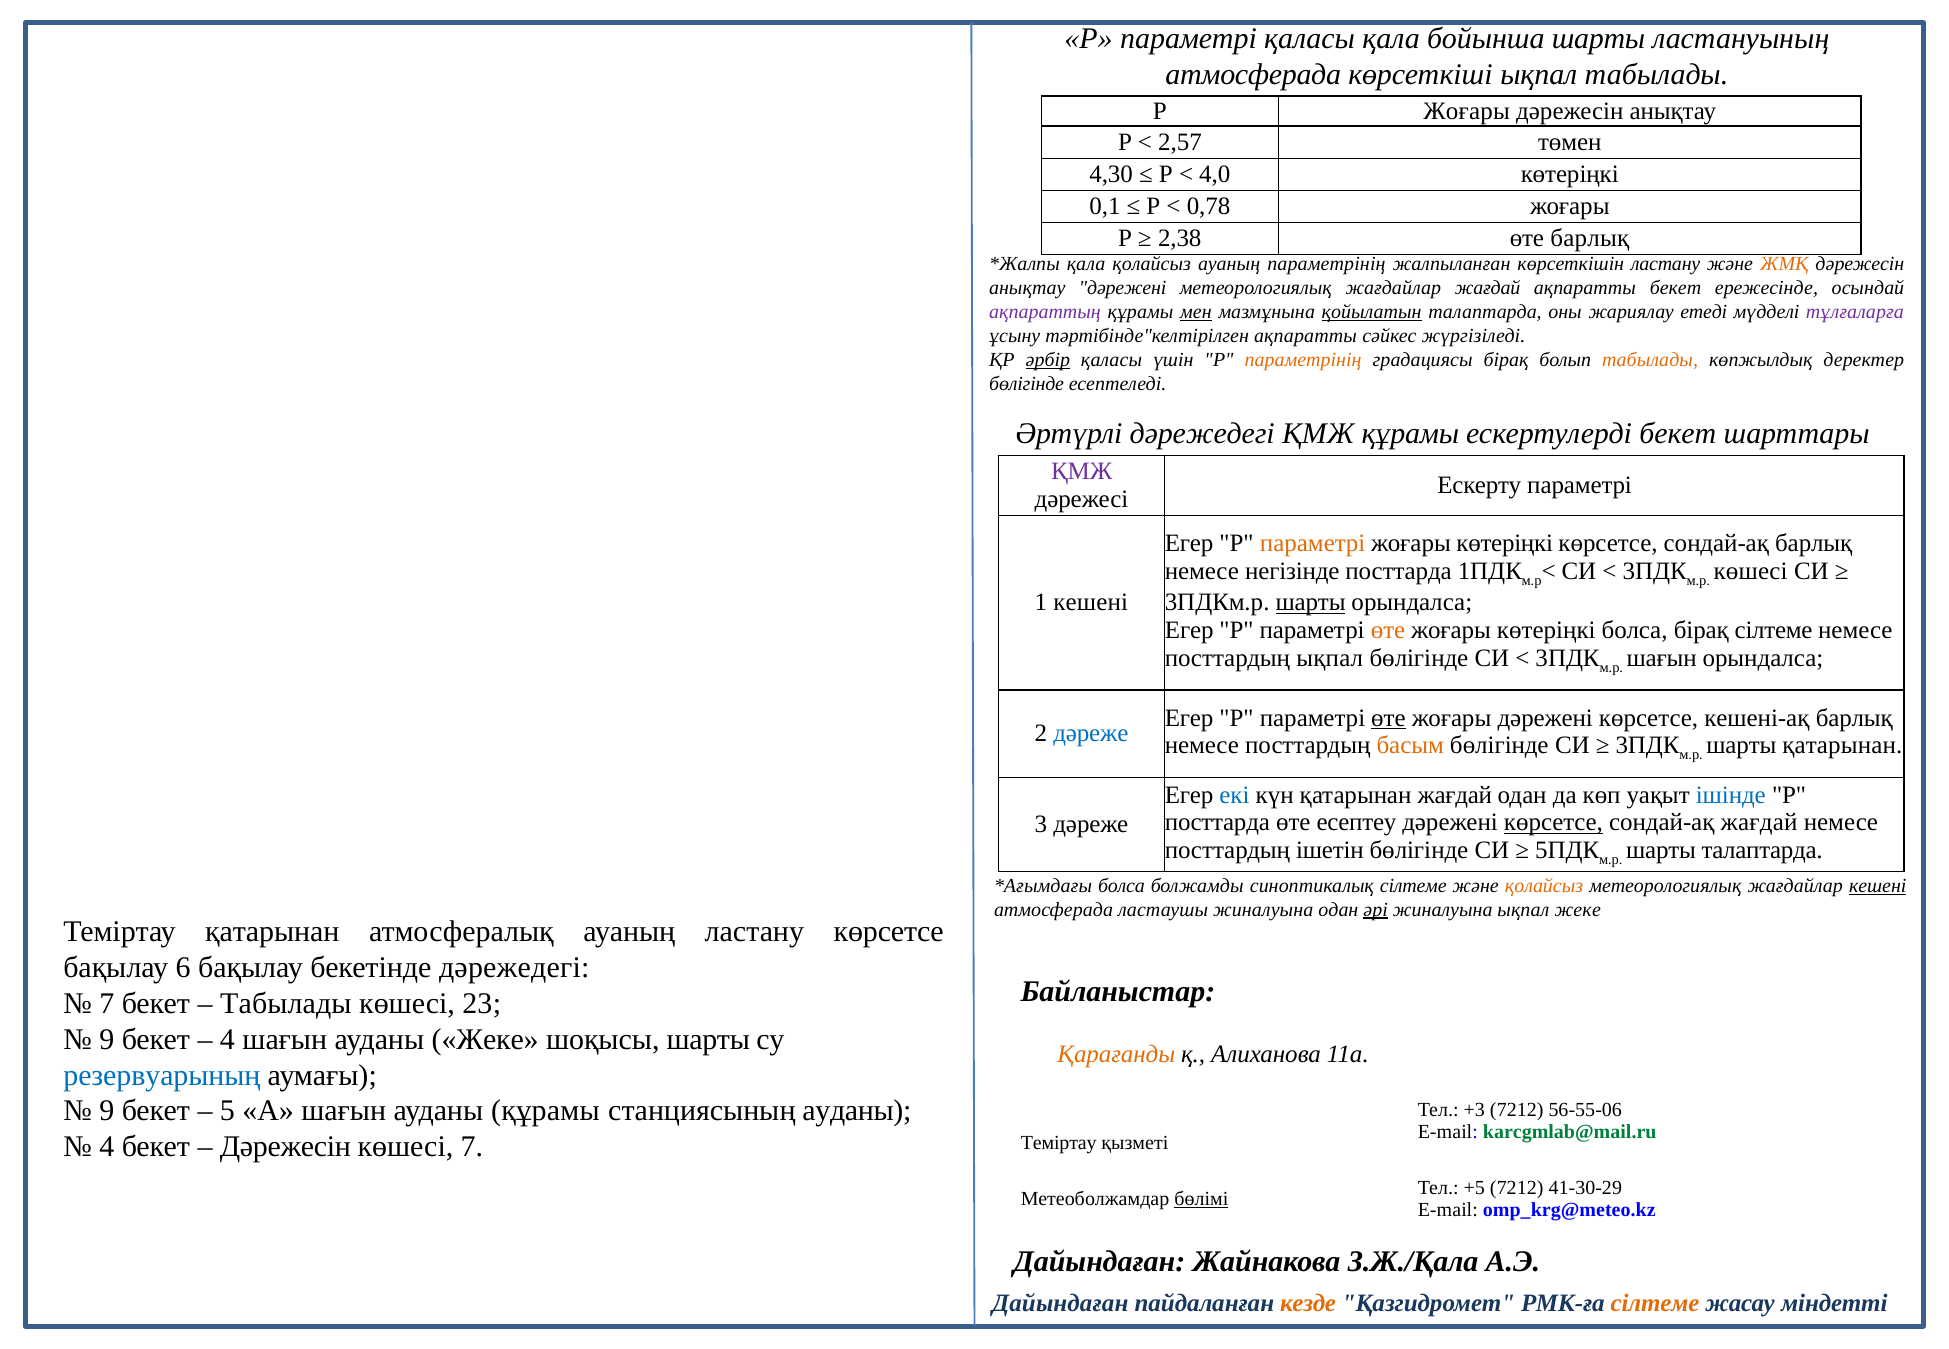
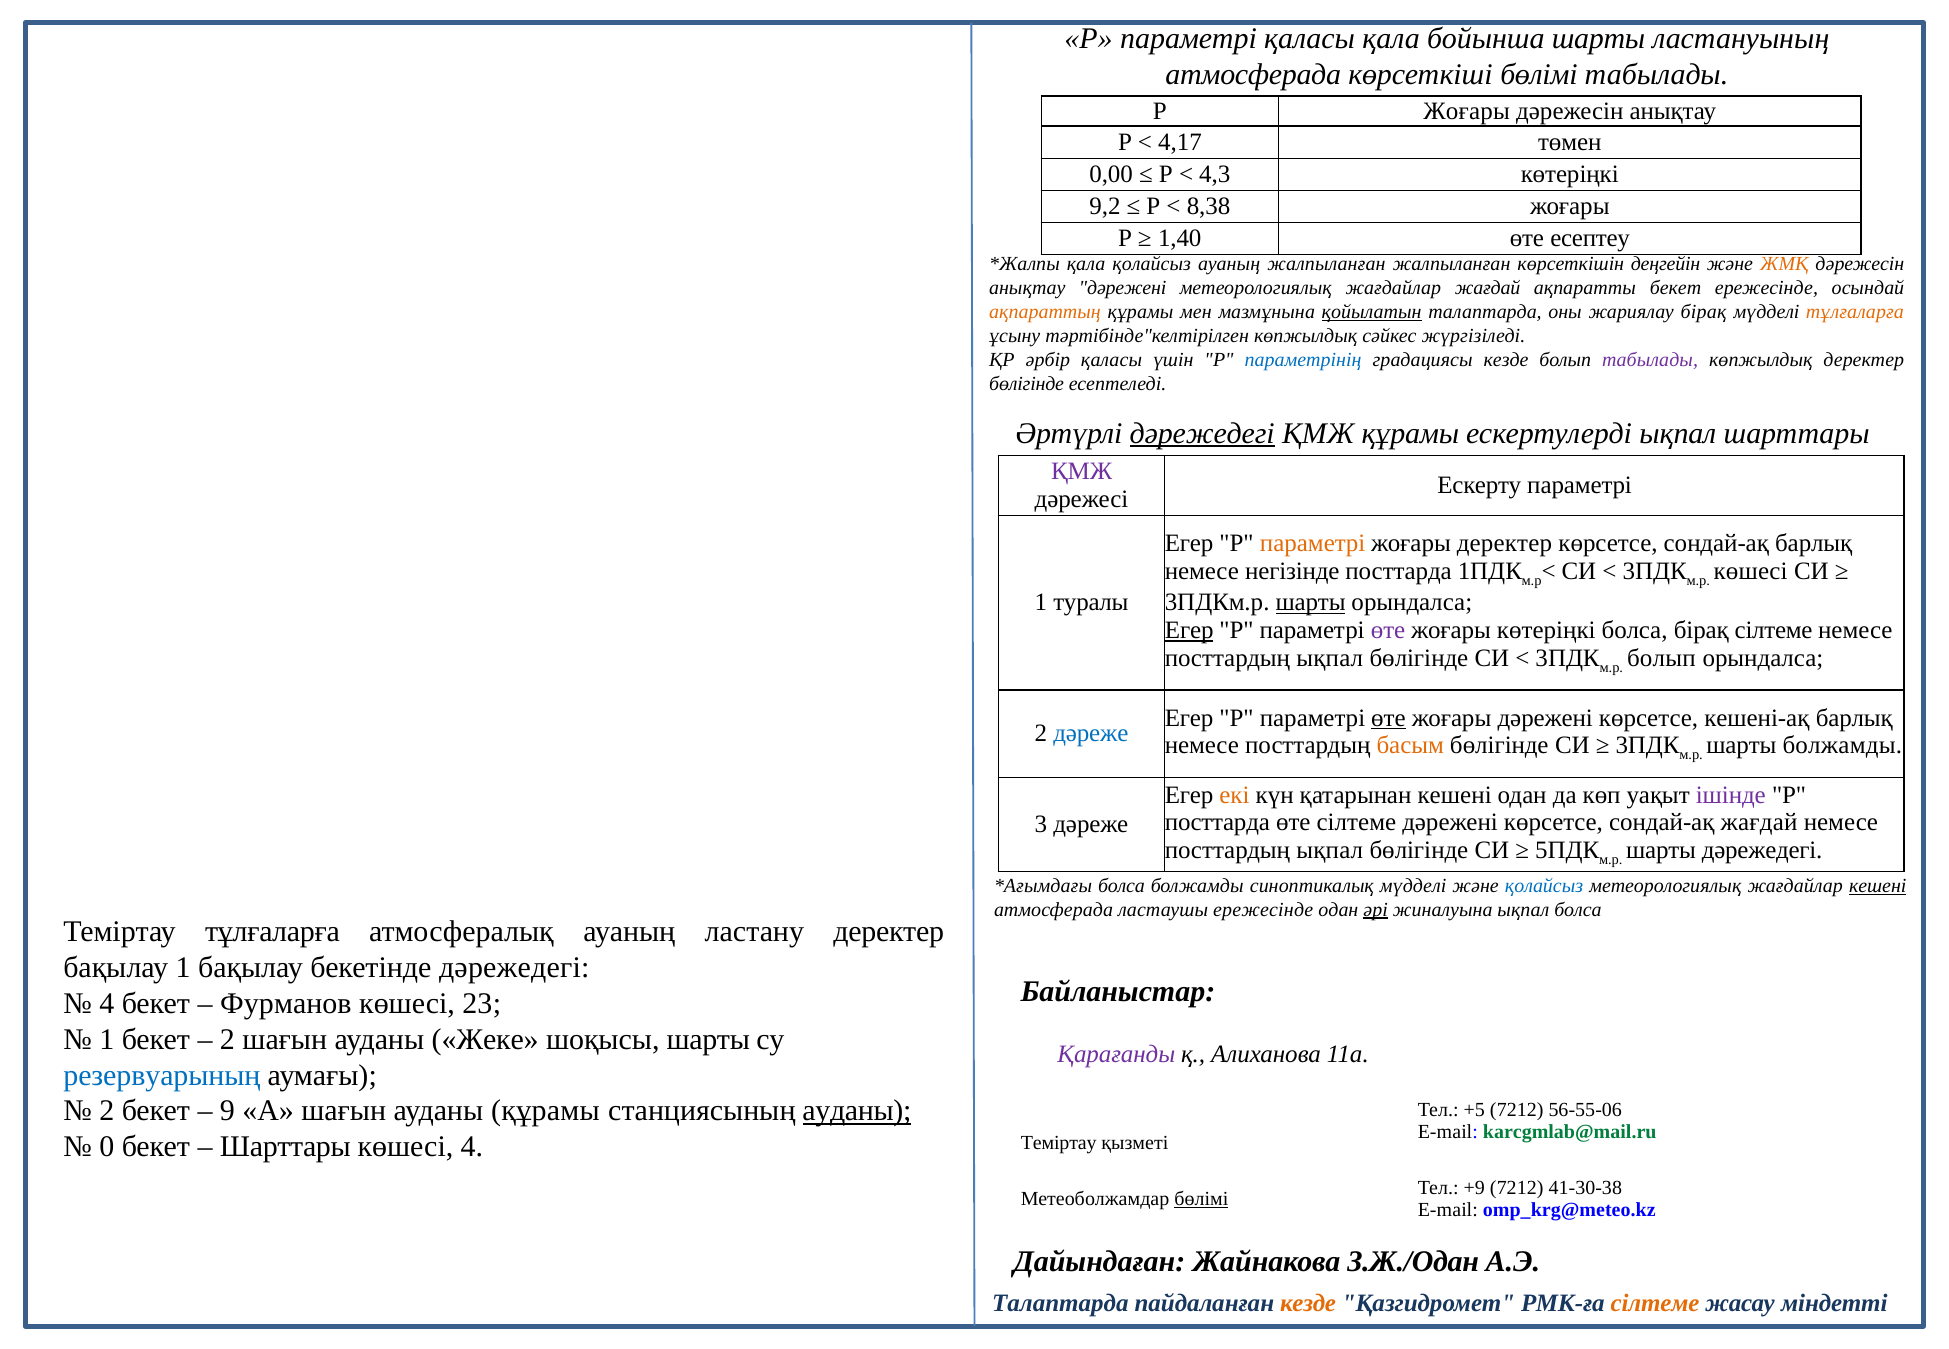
көрсеткіші ықпал: ықпал -> бөлімі
2,57: 2,57 -> 4,17
4,30: 4,30 -> 0,00
4,0: 4,0 -> 4,3
0,1: 0,1 -> 9,2
0,78: 0,78 -> 8,38
2,38: 2,38 -> 1,40
өте барлық: барлық -> есептеу
ауаның параметрінің: параметрінің -> жалпыланған
көрсеткішін ластану: ластану -> деңгейін
ақпараттың colour: purple -> orange
мен underline: present -> none
жариялау етеді: етеді -> бірақ
тұлғаларға at (1855, 312) colour: purple -> orange
тәртібінде"келтірілген ақпаратты: ақпаратты -> көпжылдық
әрбір underline: present -> none
параметрінің at (1303, 360) colour: orange -> blue
градациясы бірақ: бірақ -> кезде
табылады at (1650, 360) colour: orange -> purple
дәрежедегі at (1202, 433) underline: none -> present
ескертулерді бекет: бекет -> ықпал
көтеріңкі at (1505, 544): көтеріңкі -> деректер
1 кешені: кешені -> туралы
Егер at (1189, 630) underline: none -> present
өте at (1388, 630) colour: orange -> purple
шағын at (1662, 658): шағын -> болып
шарты қатарынан: қатарынан -> болжамды
екі colour: blue -> orange
қатарынан жағдай: жағдай -> кешені
ішінде colour: blue -> purple
өте есептеу: есептеу -> сілтеме
көрсетсе at (1553, 823) underline: present -> none
ішетін at (1330, 850): ішетін -> ықпал
шарты талаптарда: талаптарда -> дәрежедегі
синоптикалық сілтеме: сілтеме -> мүдделі
қолайсыз at (1544, 886) colour: orange -> blue
ластаушы жиналуына: жиналуына -> ережесінде
ықпал жеке: жеке -> болса
Теміртау қатарынан: қатарынан -> тұлғаларға
ластану көрсетсе: көрсетсе -> деректер
бақылау 6: 6 -> 1
7 at (107, 1003): 7 -> 4
Табылады at (286, 1003): Табылады -> Фурманов
9 at (107, 1039): 9 -> 1
4 at (227, 1039): 4 -> 2
Қарағанды colour: orange -> purple
9 at (107, 1111): 9 -> 2
5: 5 -> 9
ауданы at (857, 1111) underline: none -> present
+3: +3 -> +5
4 at (107, 1147): 4 -> 0
Дәрежесін at (285, 1147): Дәрежесін -> Шарттары
көшесі 7: 7 -> 4
+5: +5 -> +9
41-30-29: 41-30-29 -> 41-30-38
З.Ж./Қала: З.Ж./Қала -> З.Ж./Одан
Дайындаған at (1060, 1303): Дайындаған -> Талаптарда
